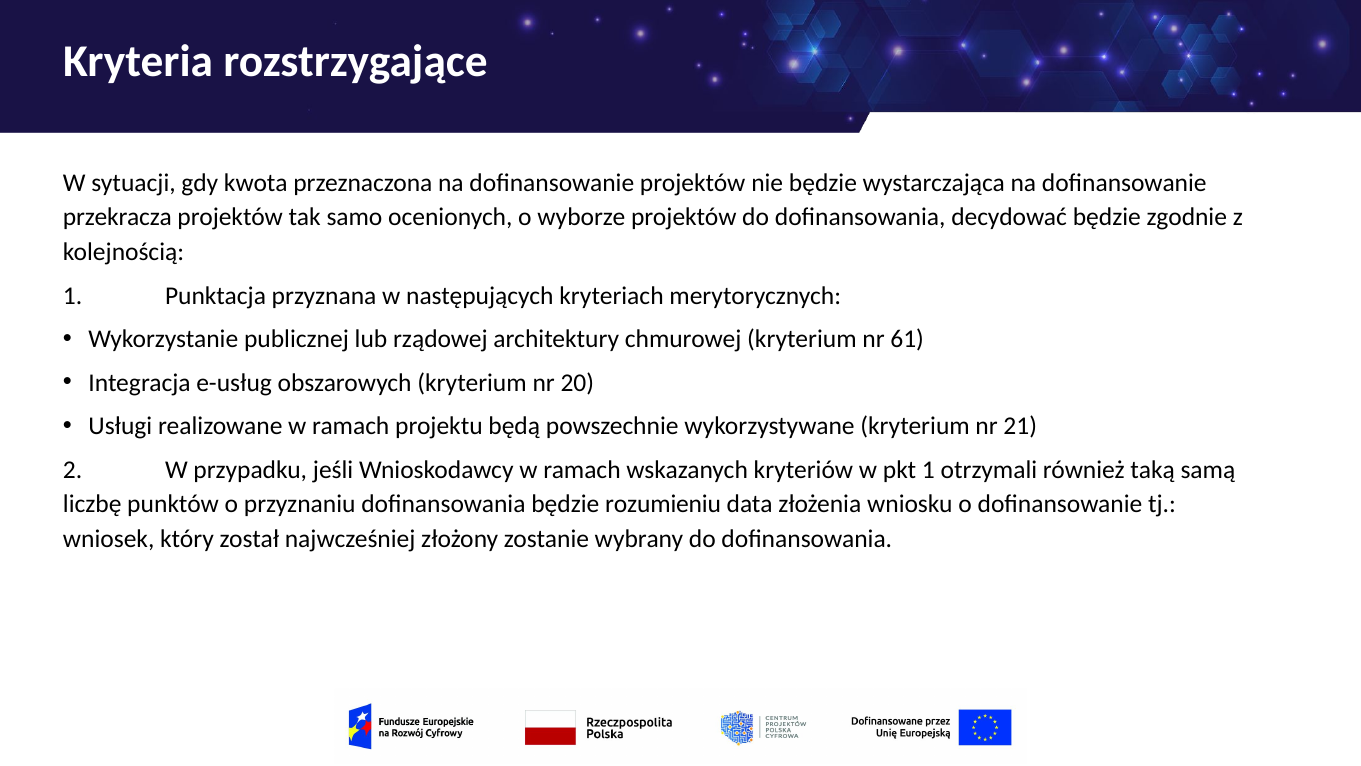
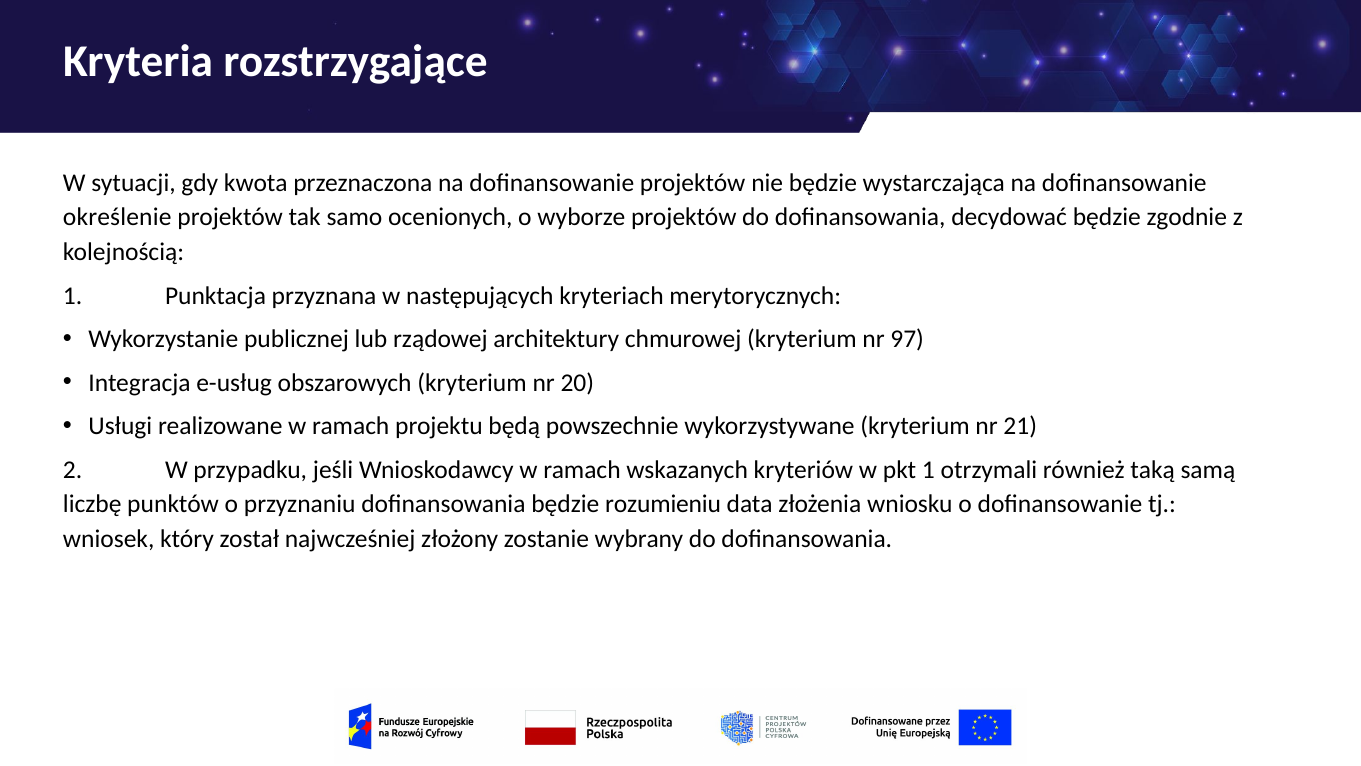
przekracza: przekracza -> określenie
61: 61 -> 97
